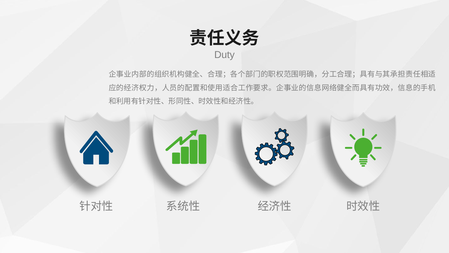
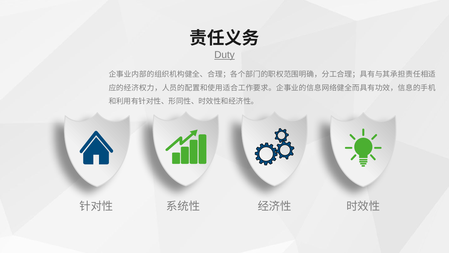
Duty underline: none -> present
